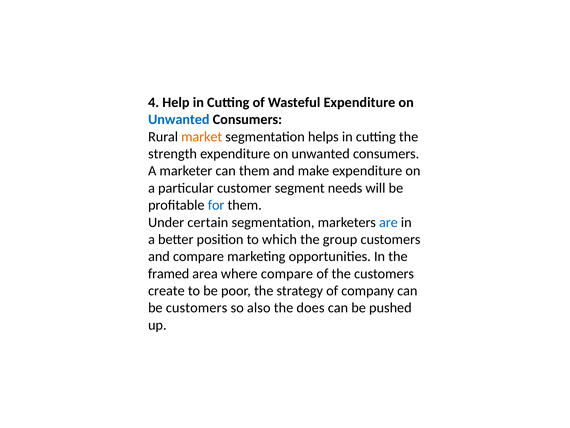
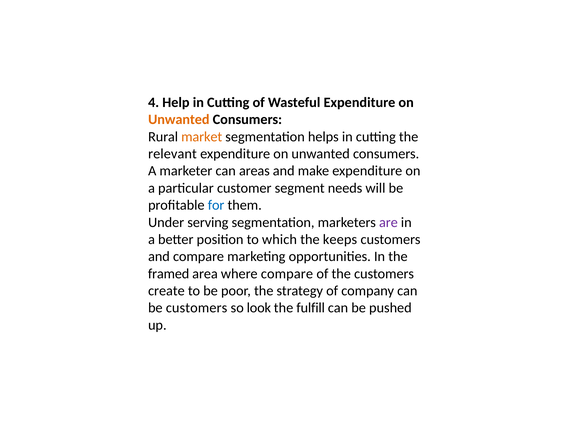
Unwanted at (179, 119) colour: blue -> orange
strength: strength -> relevant
can them: them -> areas
certain: certain -> serving
are colour: blue -> purple
group: group -> keeps
also: also -> look
does: does -> fulfill
